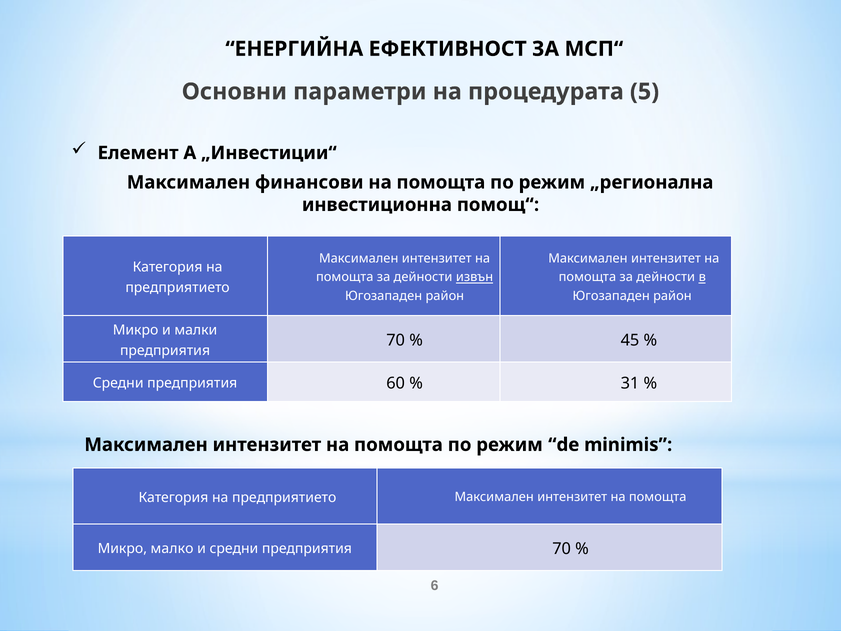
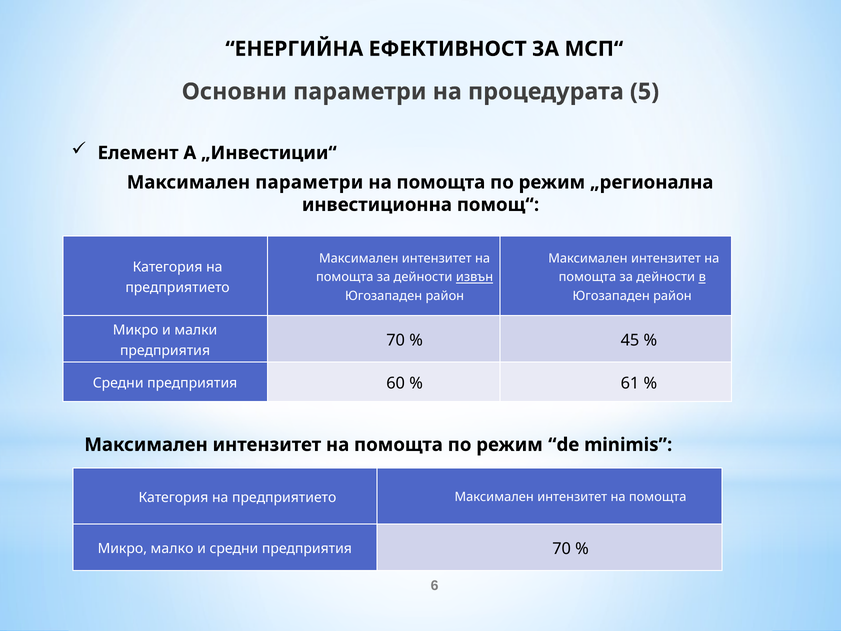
Максимален финансови: финансови -> параметри
31: 31 -> 61
